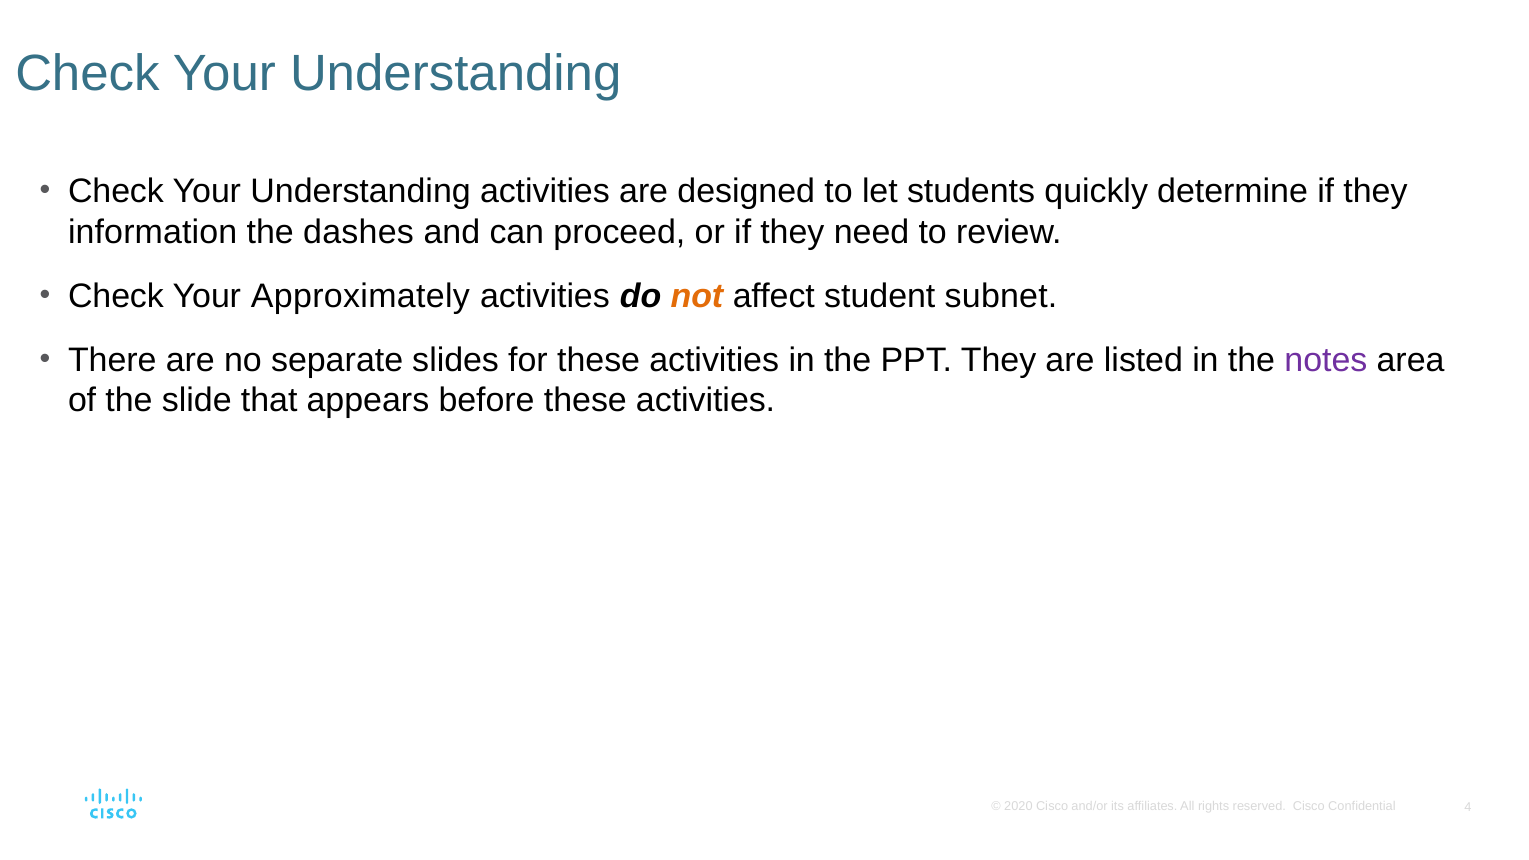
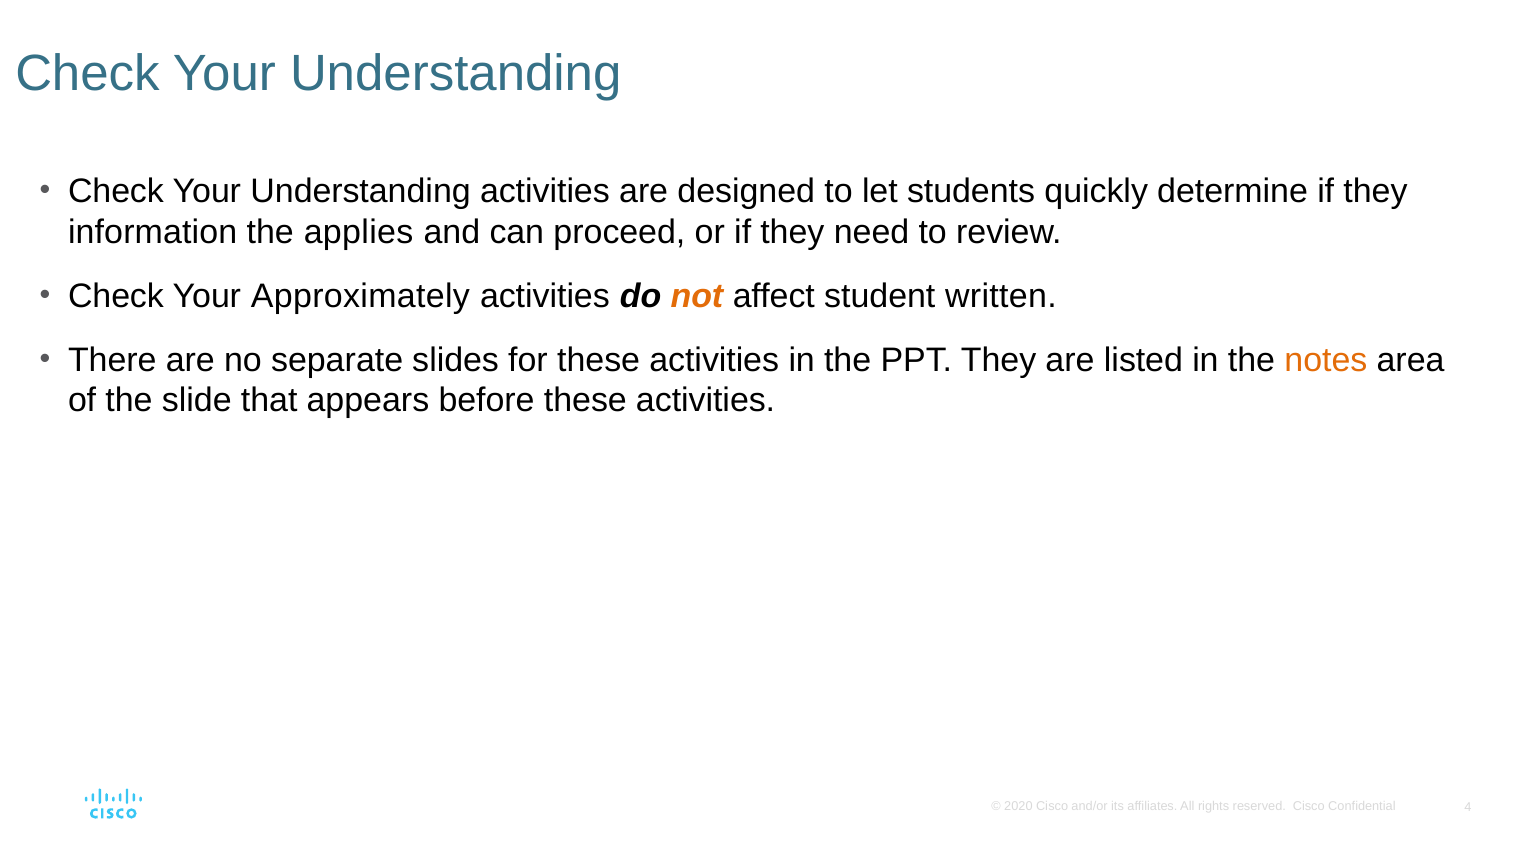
dashes: dashes -> applies
subnet: subnet -> written
notes colour: purple -> orange
